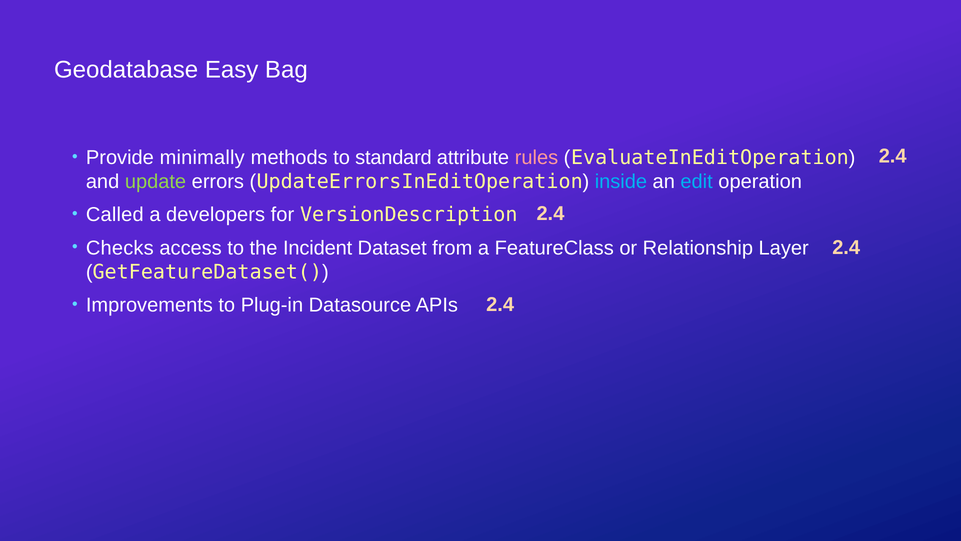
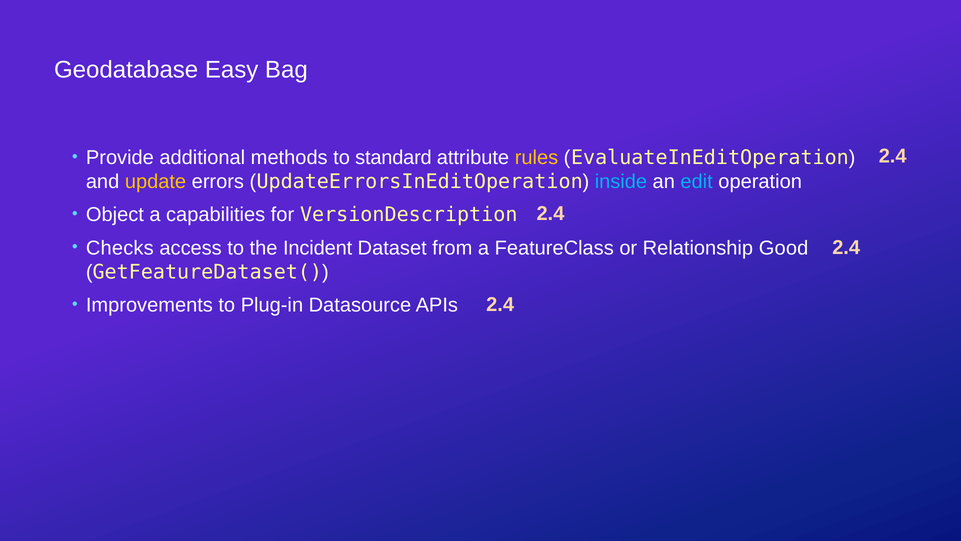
minimally: minimally -> additional
rules colour: pink -> yellow
update colour: light green -> yellow
Called: Called -> Object
developers: developers -> capabilities
Layer: Layer -> Good
